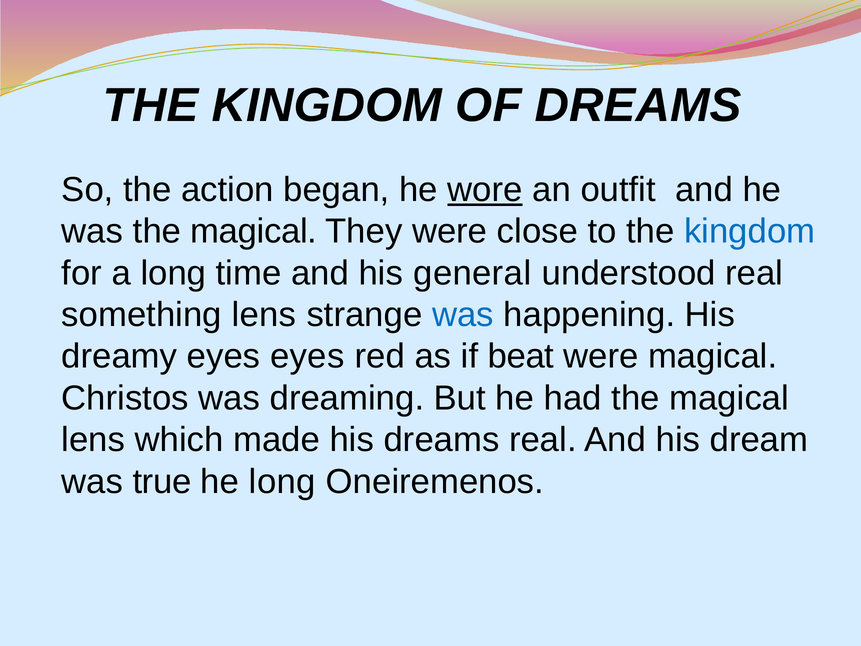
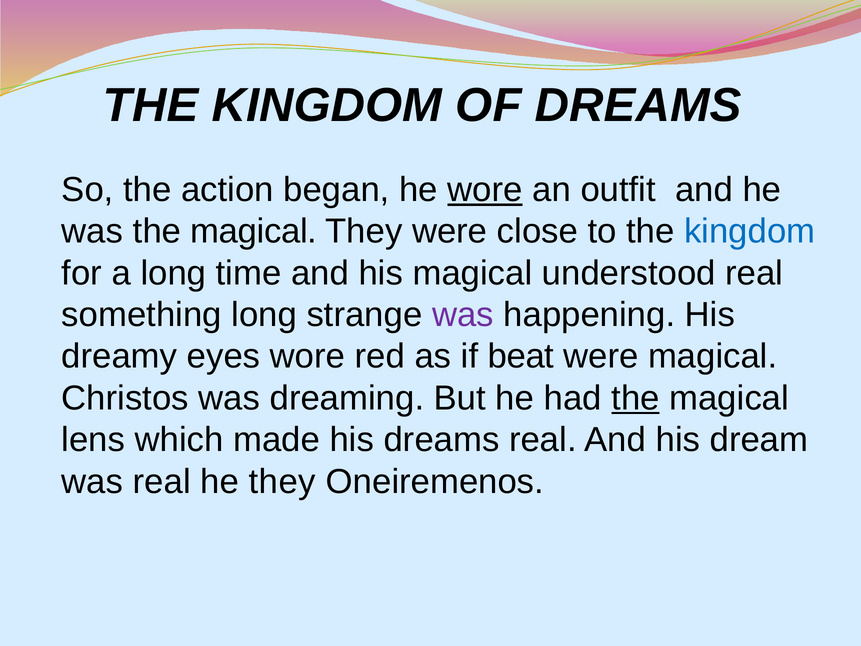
his general: general -> magical
something lens: lens -> long
was at (463, 315) colour: blue -> purple
eyes eyes: eyes -> wore
the at (635, 398) underline: none -> present
was true: true -> real
he long: long -> they
